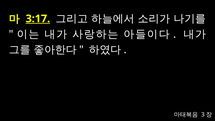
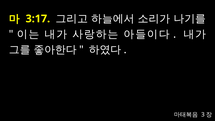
3:17 underline: present -> none
